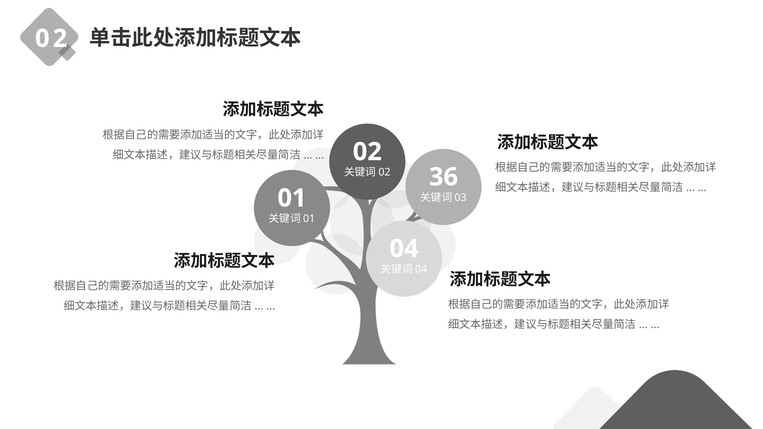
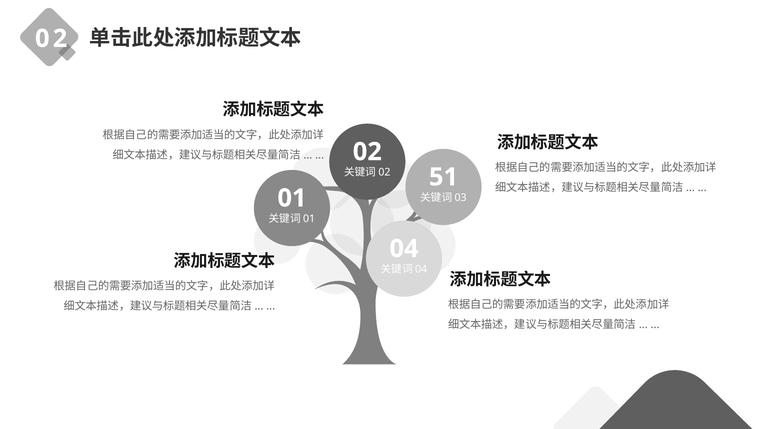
36: 36 -> 51
